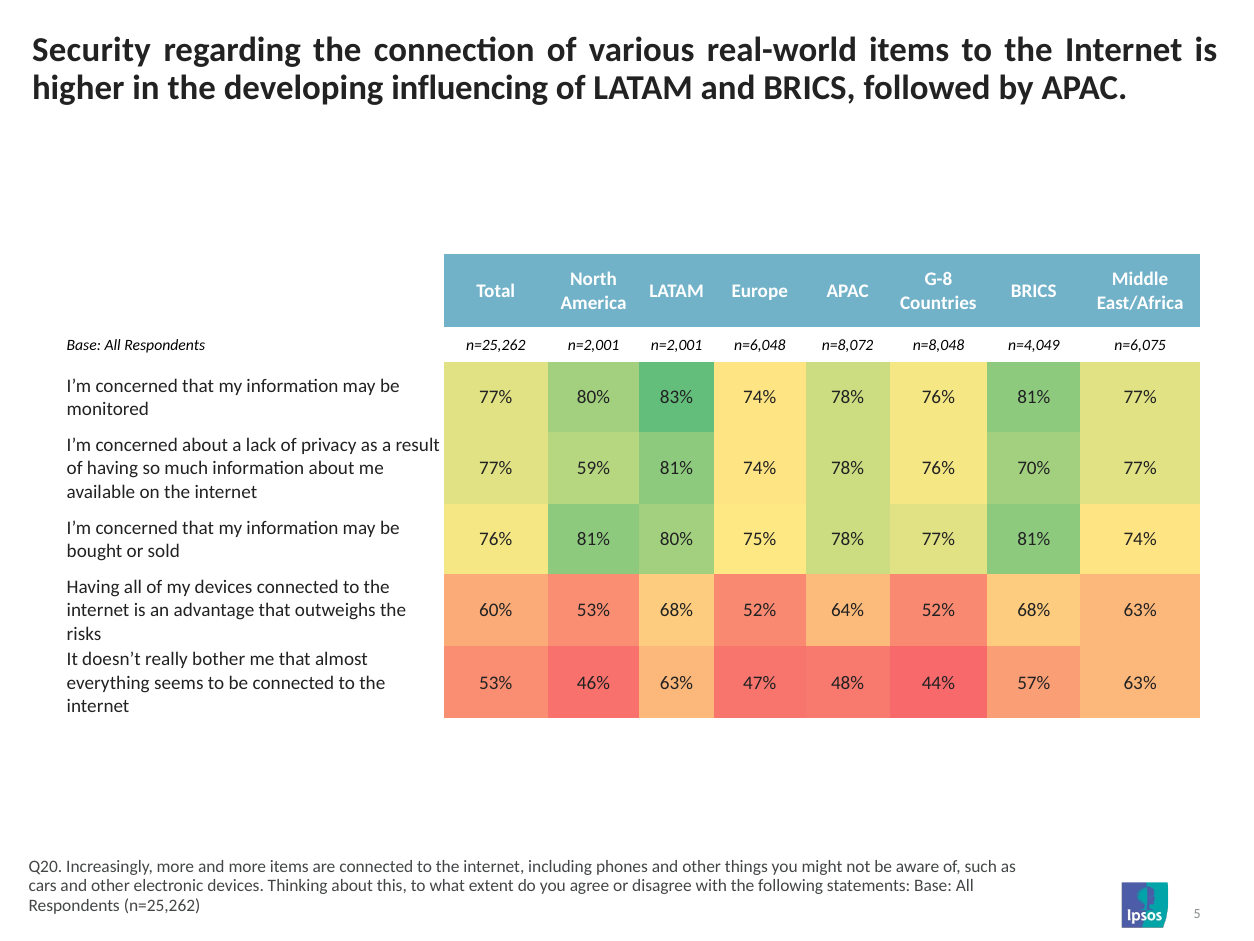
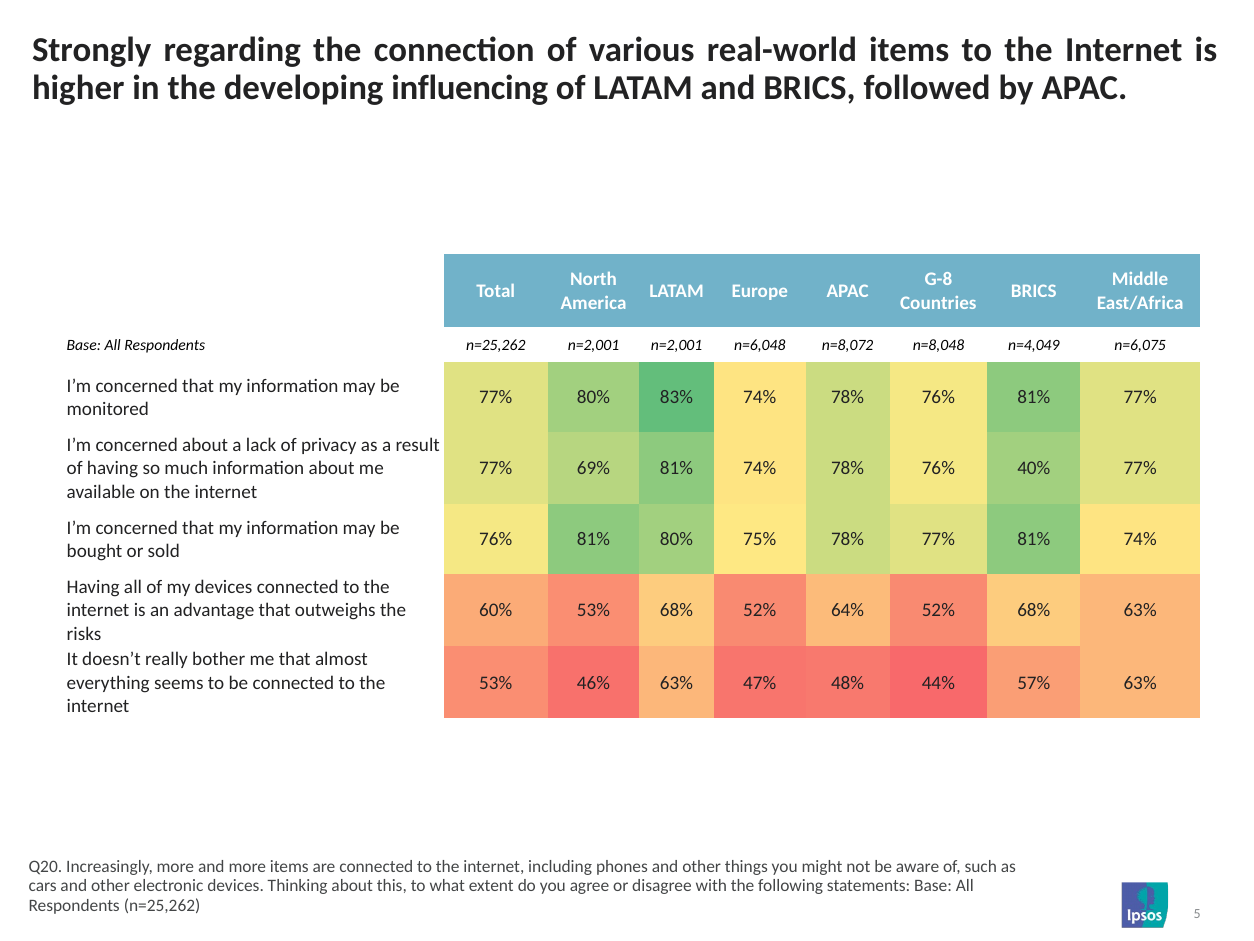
Security: Security -> Strongly
59%: 59% -> 69%
70%: 70% -> 40%
